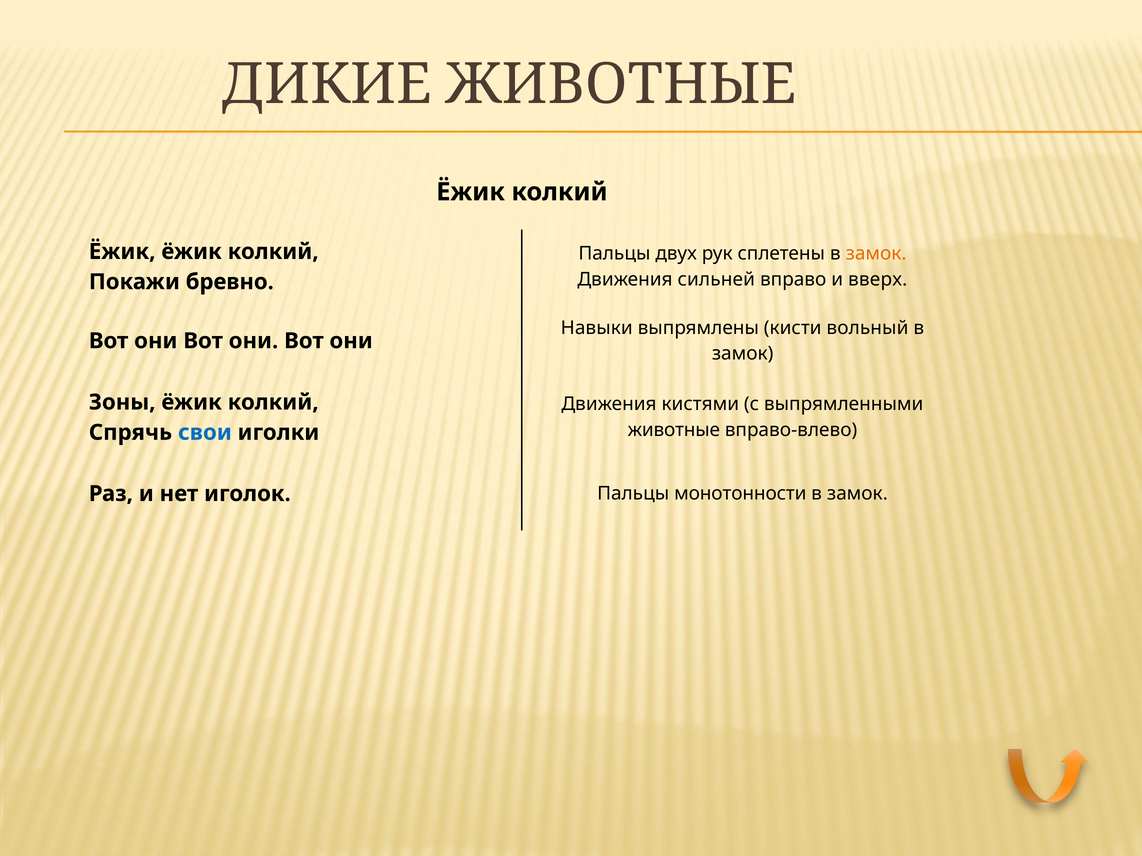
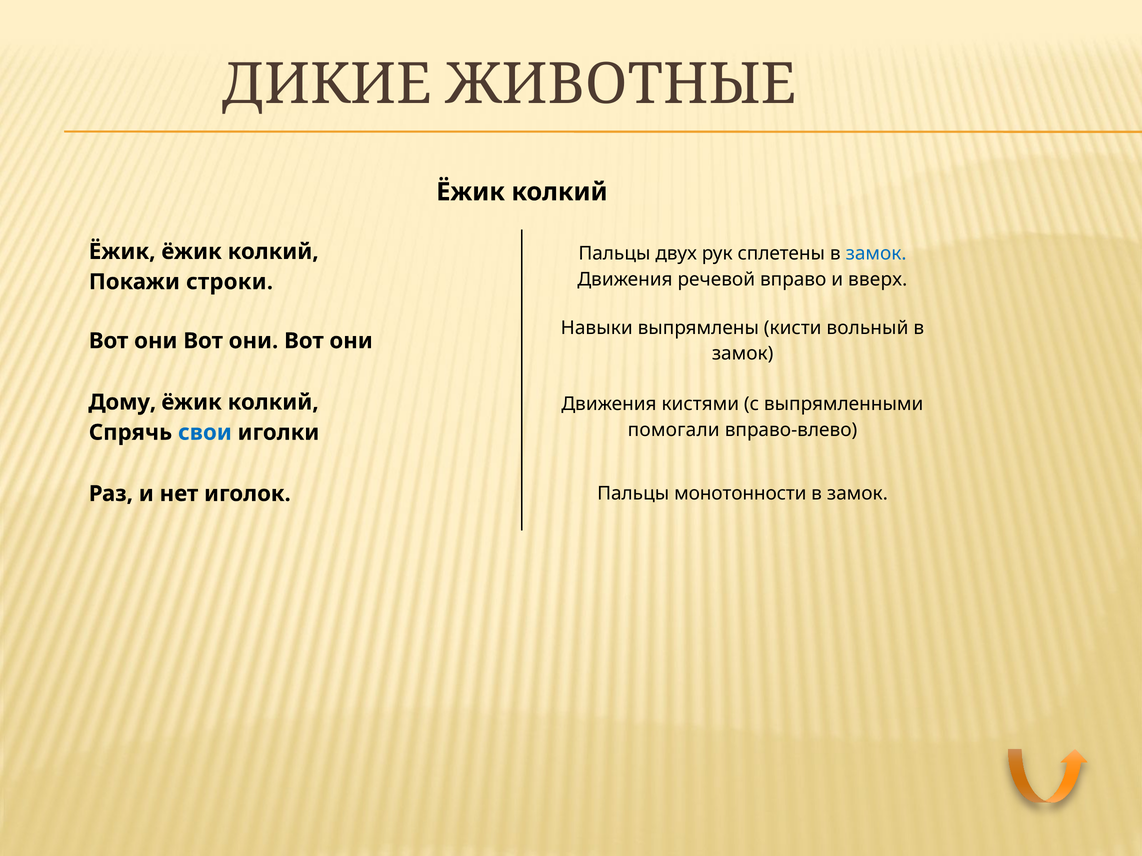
замок at (876, 254) colour: orange -> blue
сильней: сильней -> речевой
бревно: бревно -> строки
Зоны: Зоны -> Дому
животные: животные -> помогали
